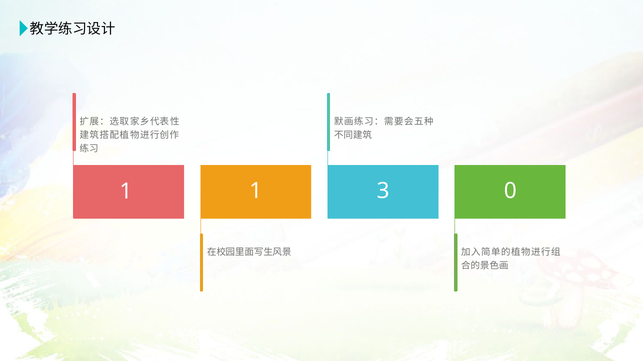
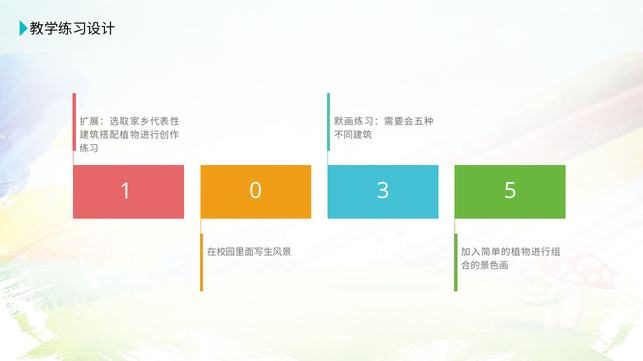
1 1: 1 -> 0
0: 0 -> 5
